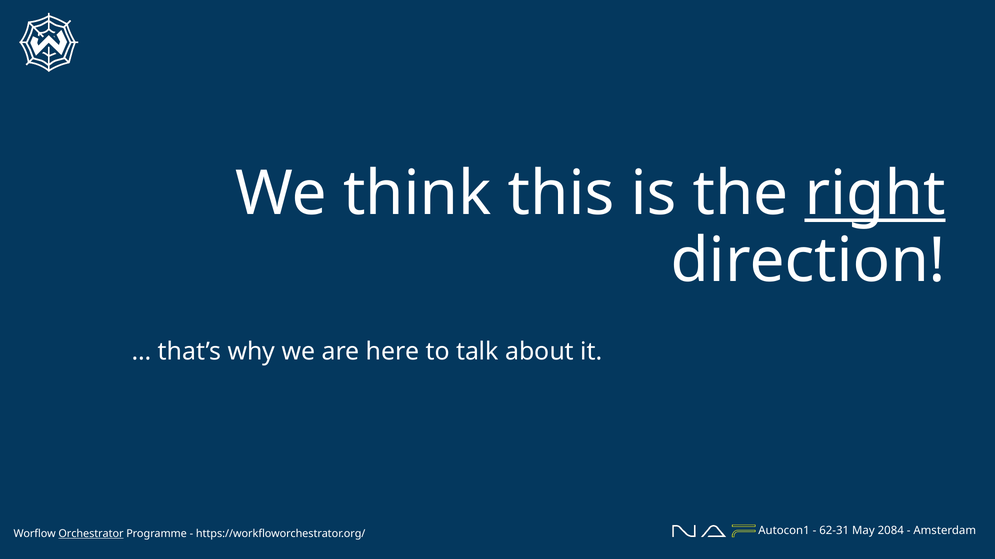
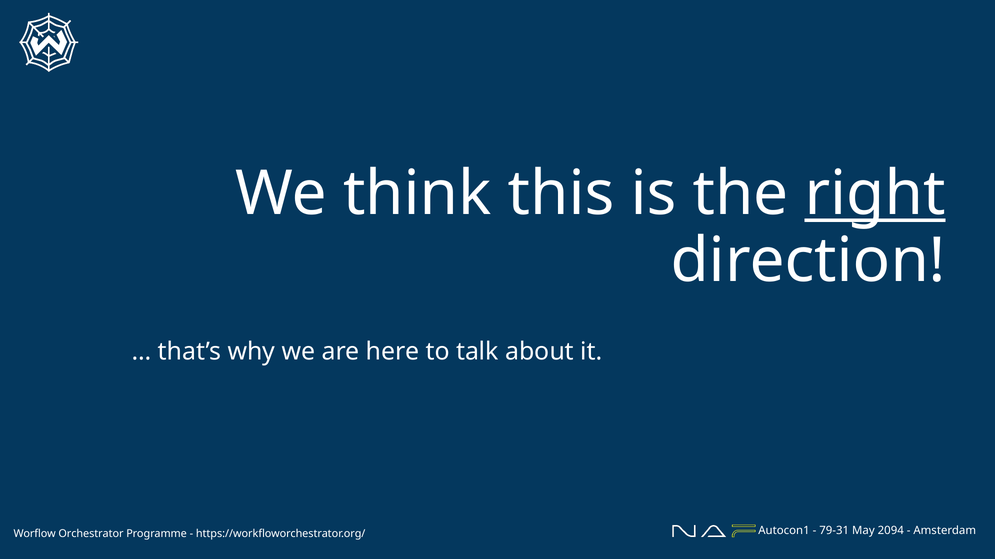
62-31: 62-31 -> 79-31
2084: 2084 -> 2094
Orchestrator underline: present -> none
